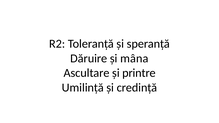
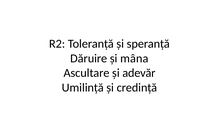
printre: printre -> adevăr
